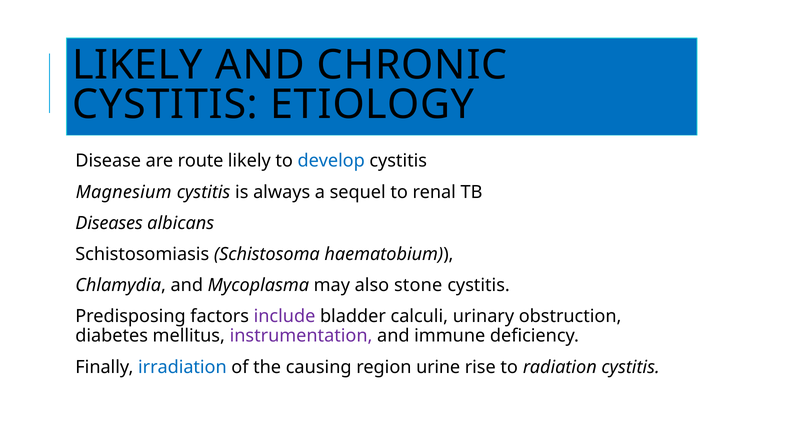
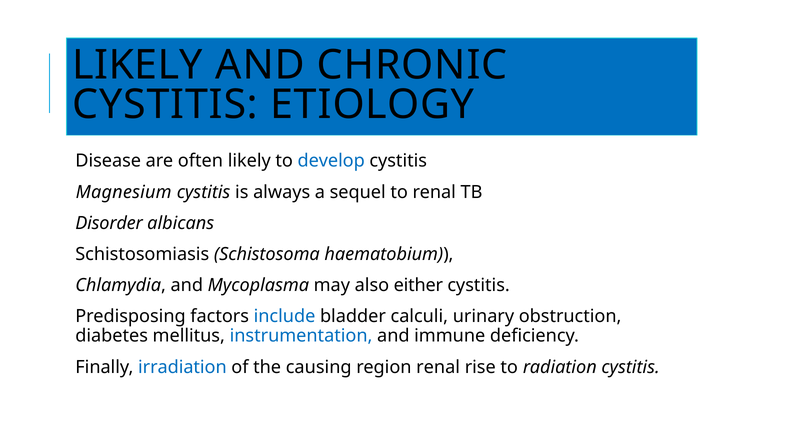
route: route -> often
Diseases: Diseases -> Disorder
stone: stone -> either
include colour: purple -> blue
instrumentation colour: purple -> blue
region urine: urine -> renal
